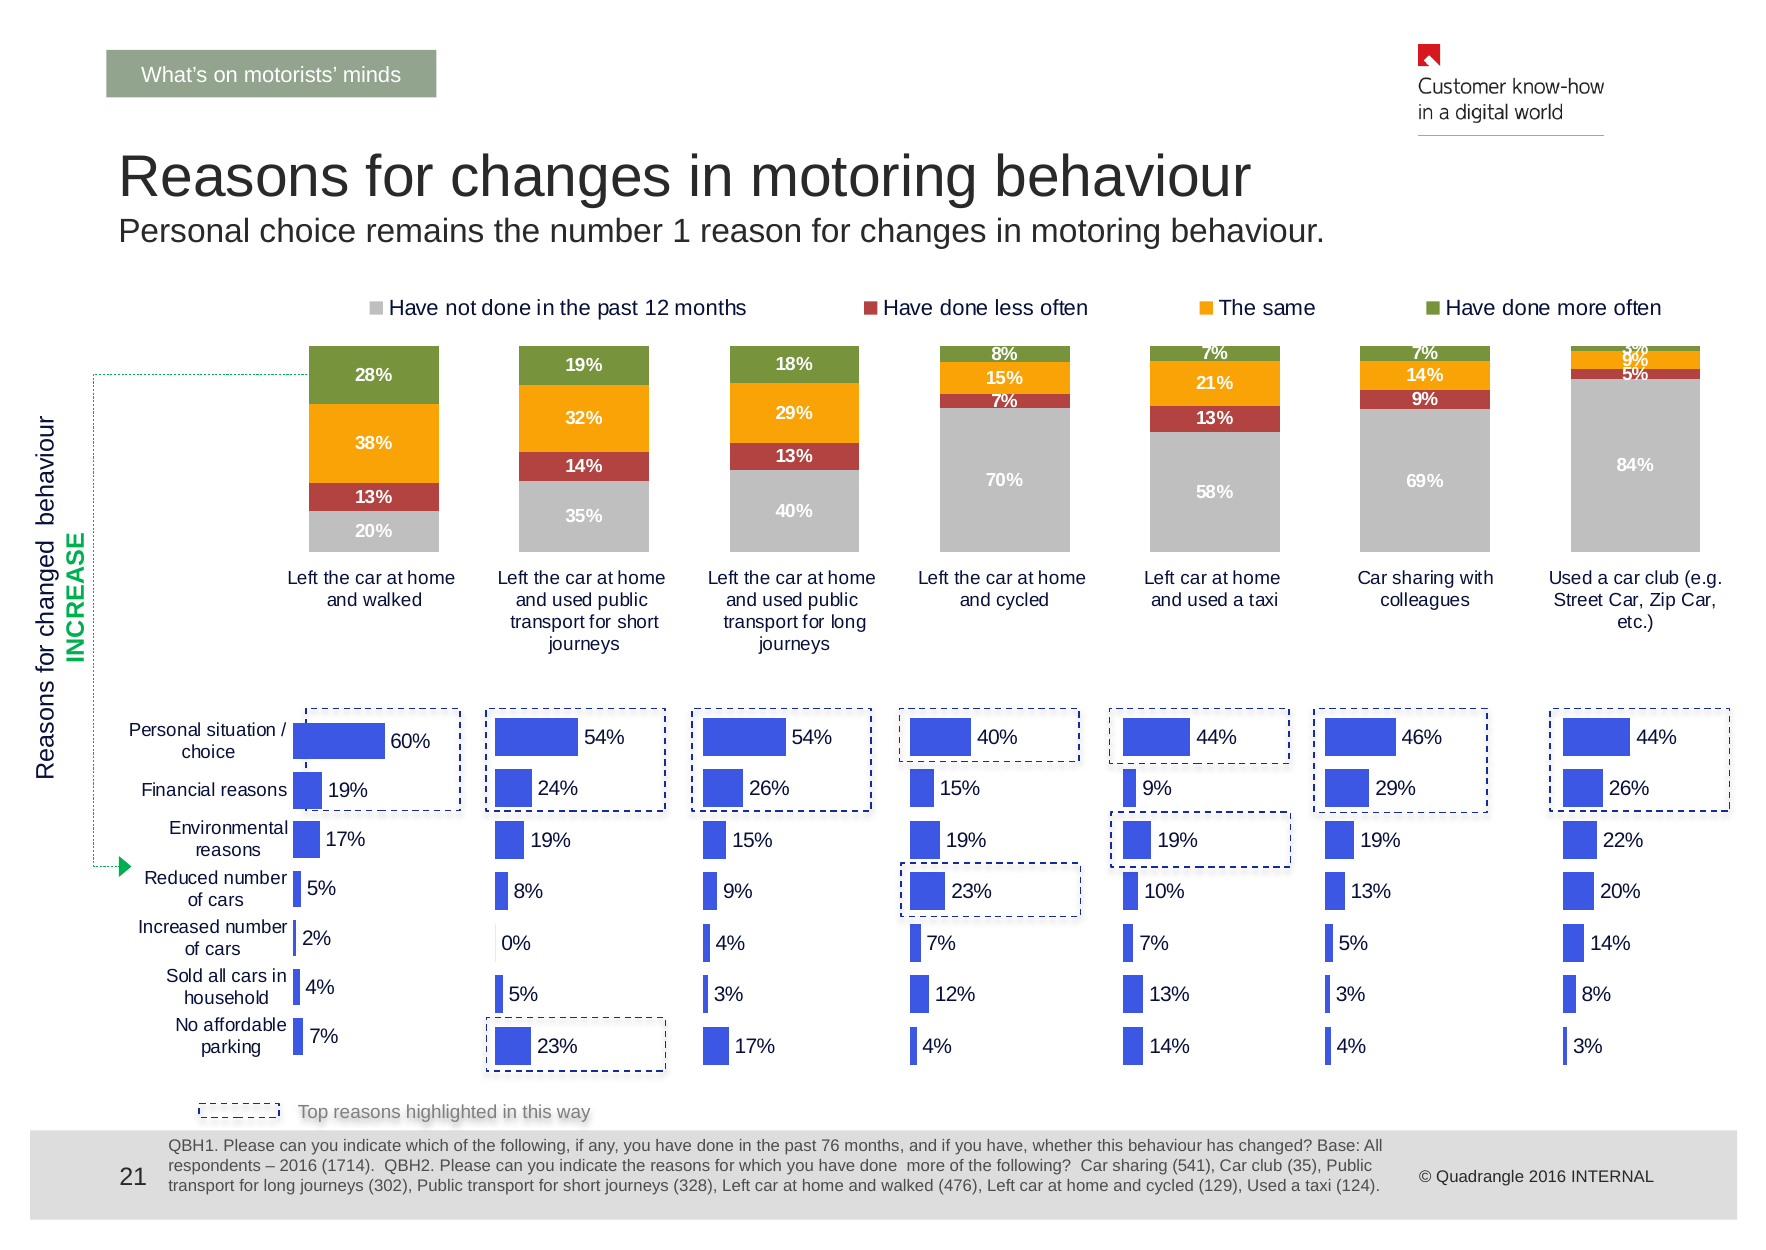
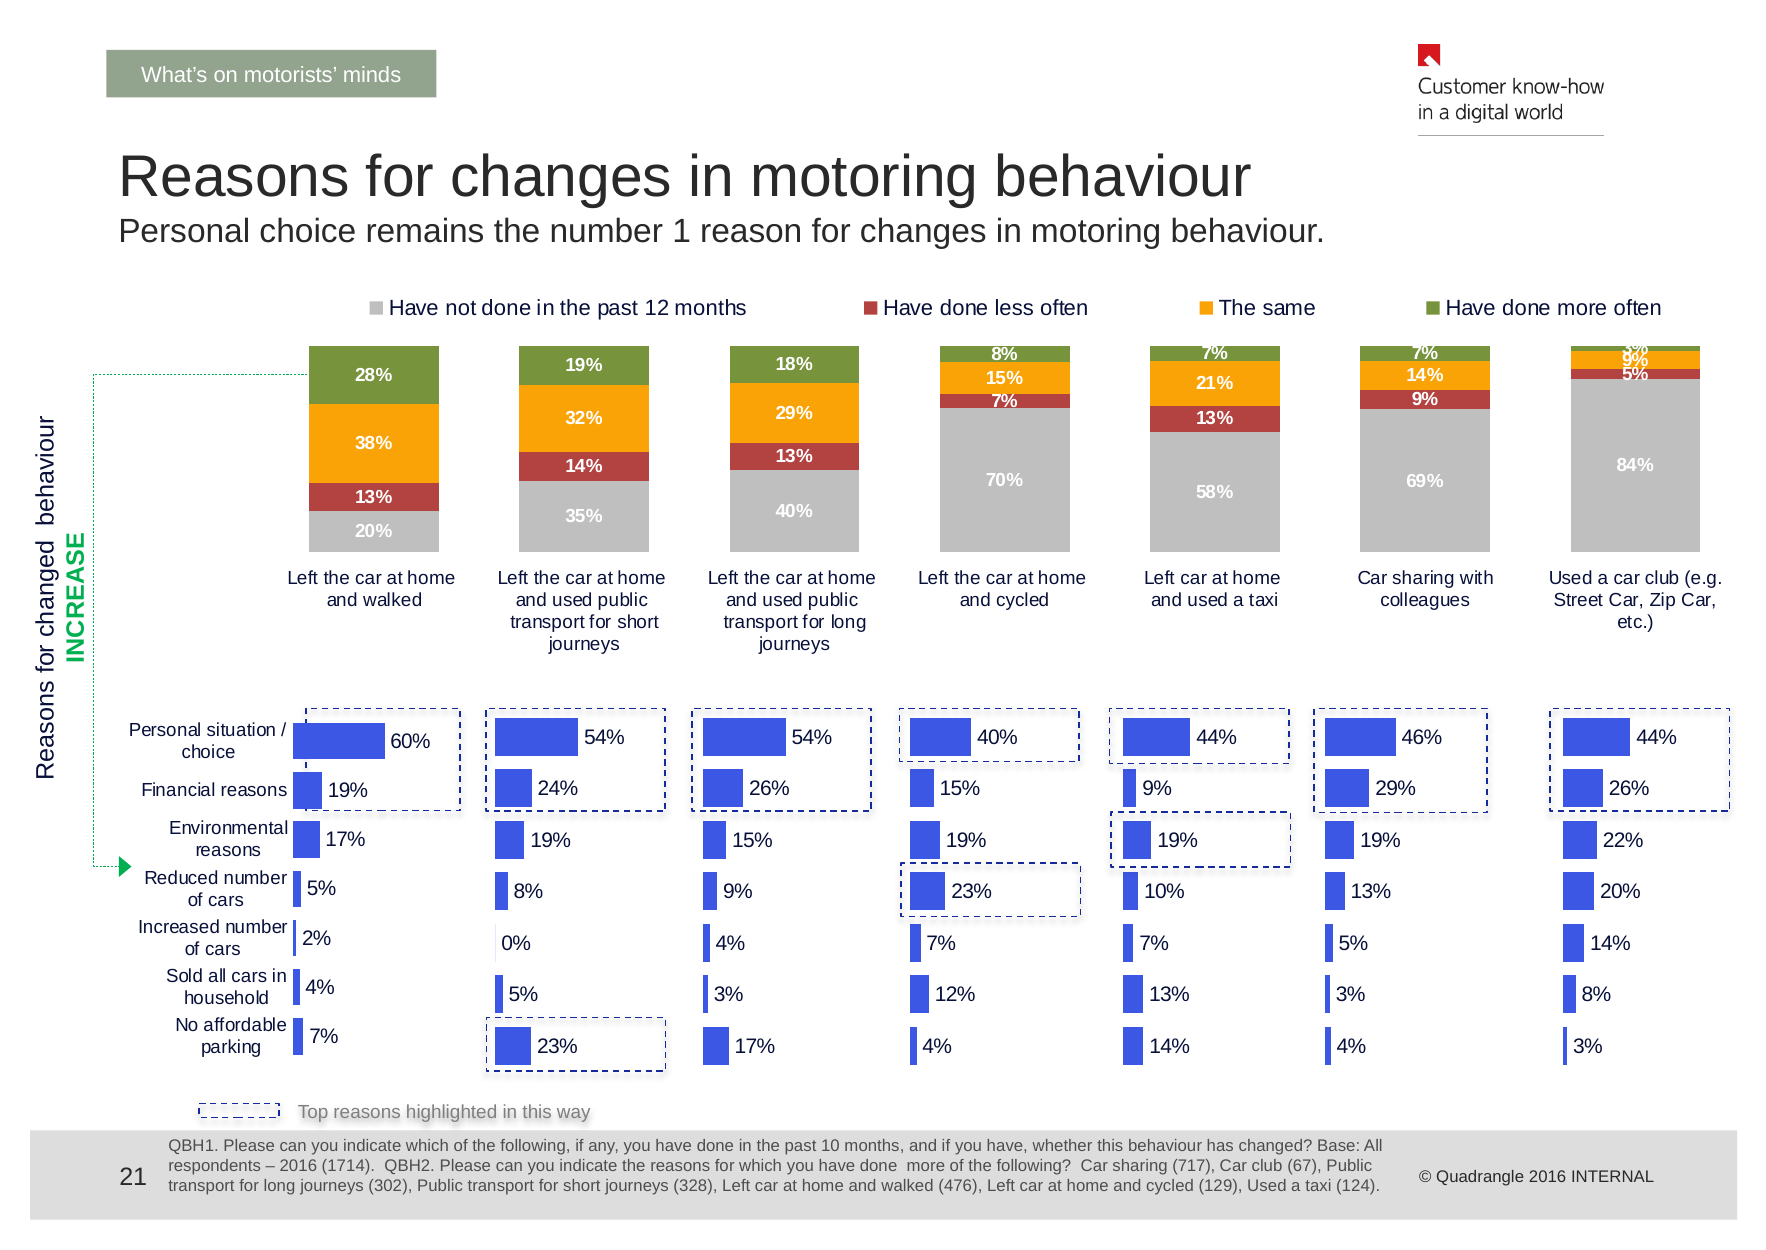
76: 76 -> 10
541: 541 -> 717
35: 35 -> 67
